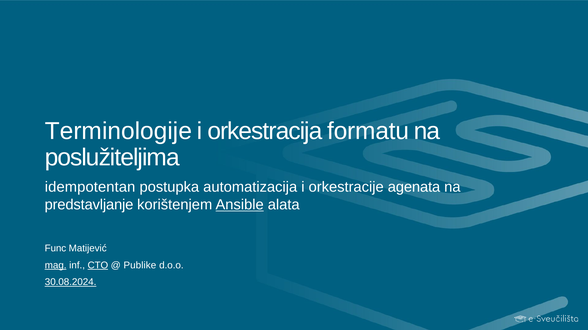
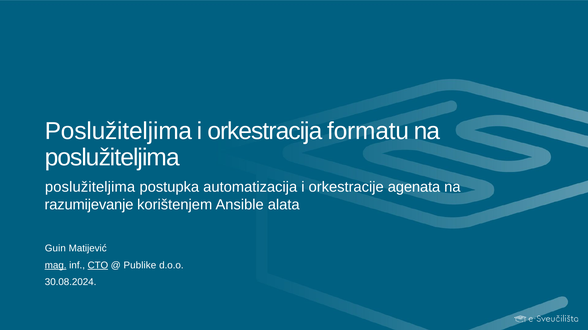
Terminologije at (118, 131): Terminologije -> Poslužiteljima
idempotentan at (90, 188): idempotentan -> poslužiteljima
predstavljanje: predstavljanje -> razumijevanje
Ansible underline: present -> none
Func: Func -> Guin
30.08.2024 underline: present -> none
